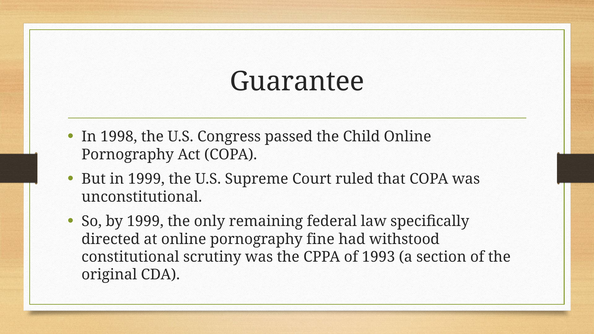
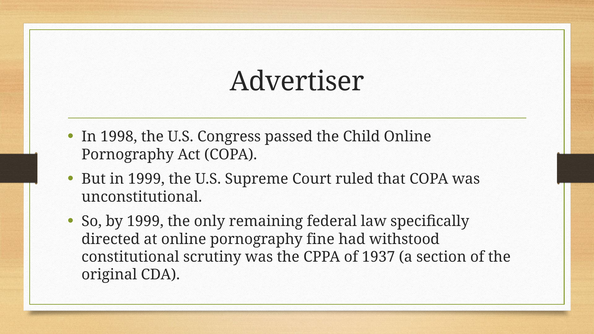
Guarantee: Guarantee -> Advertiser
1993: 1993 -> 1937
